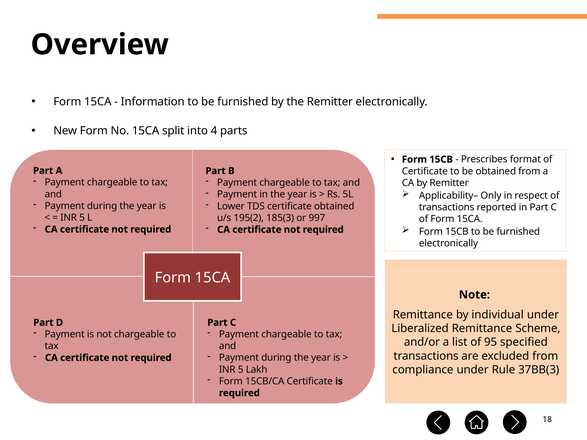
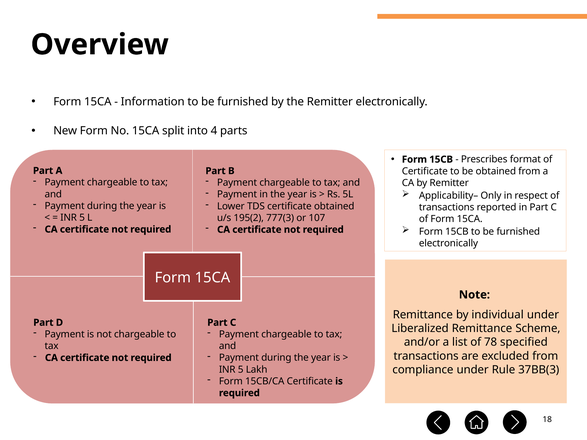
185(3: 185(3 -> 777(3
997: 997 -> 107
95: 95 -> 78
